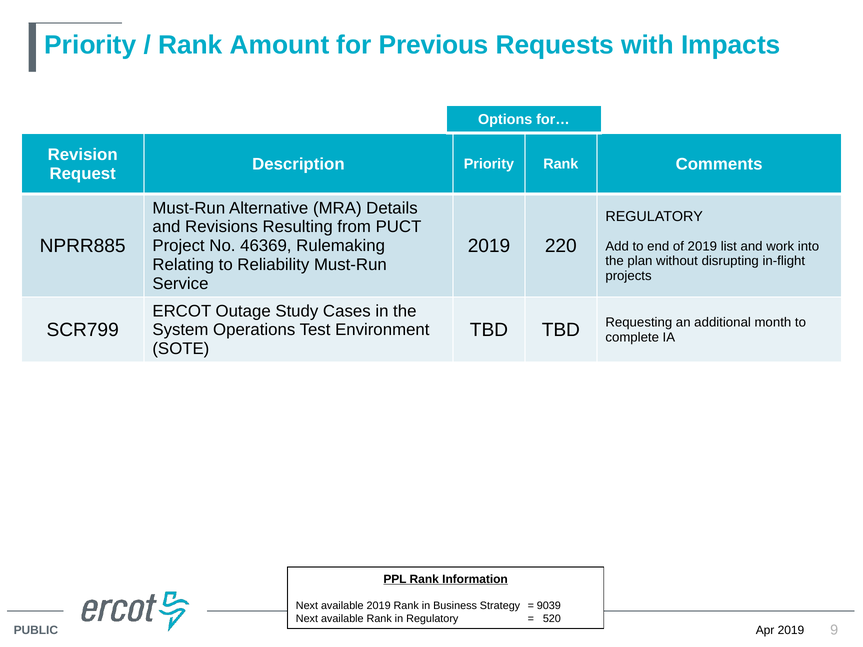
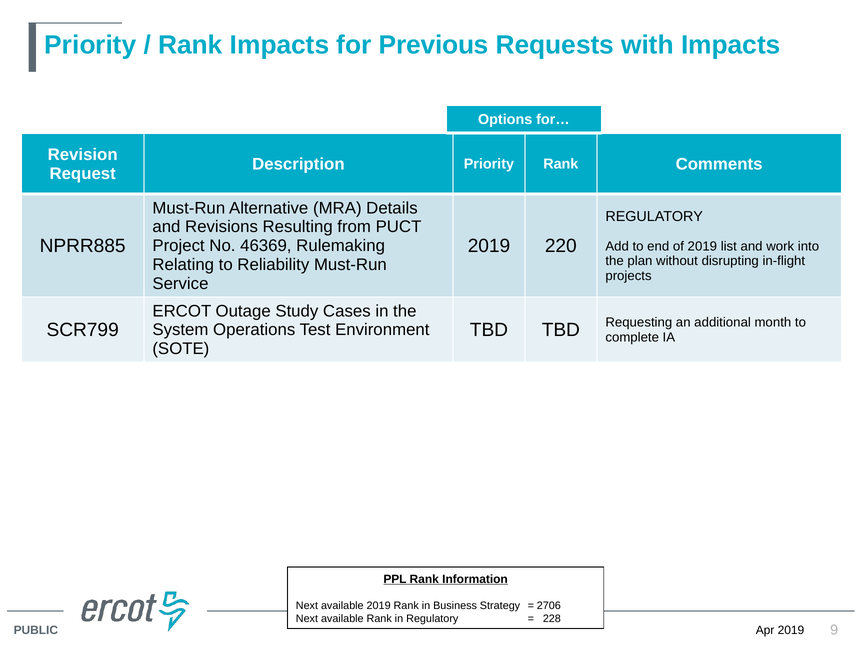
Rank Amount: Amount -> Impacts
9039: 9039 -> 2706
520: 520 -> 228
